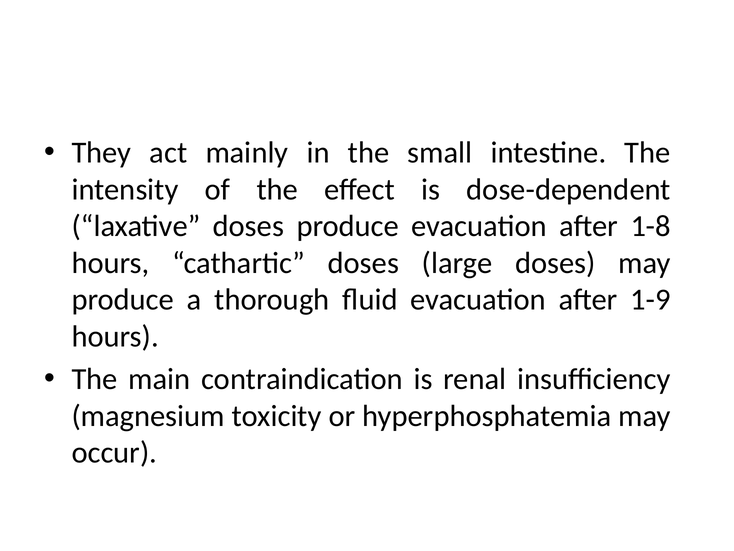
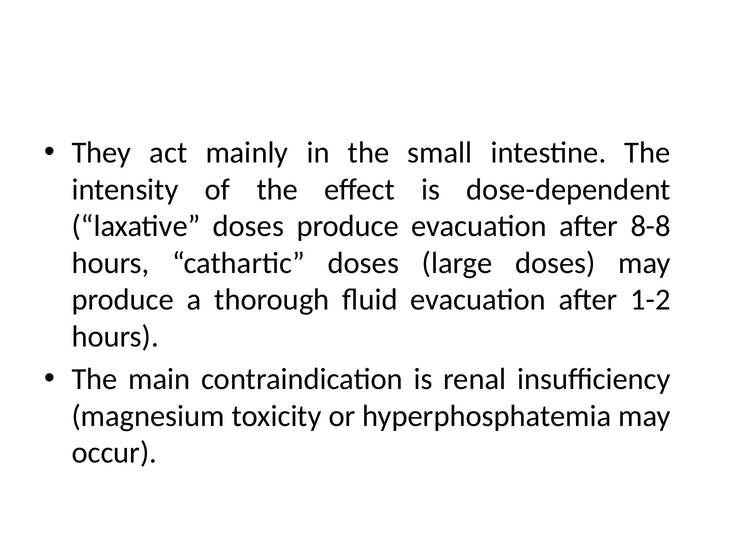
1-8: 1-8 -> 8-8
1-9: 1-9 -> 1-2
